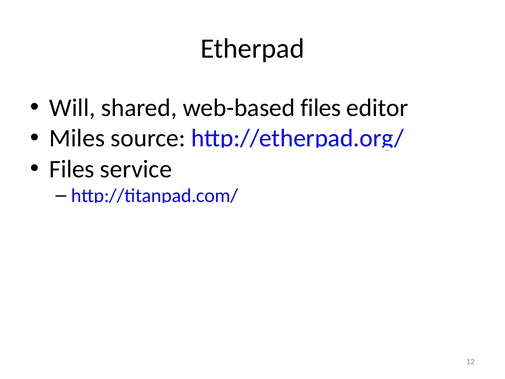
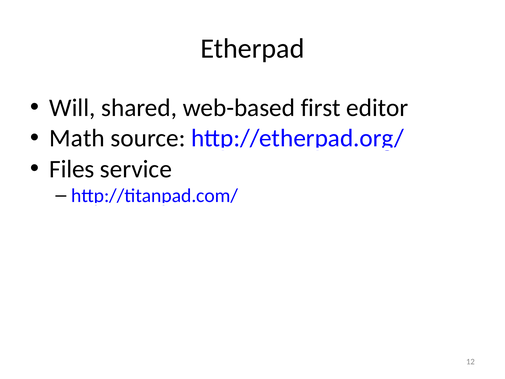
web-based files: files -> first
Miles: Miles -> Math
